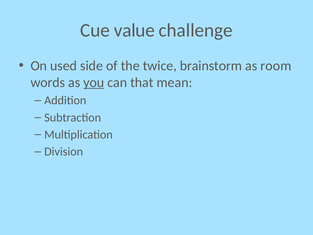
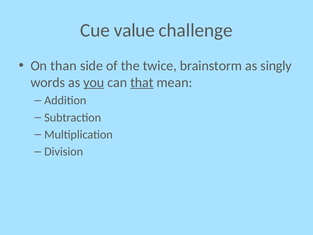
used: used -> than
room: room -> singly
that underline: none -> present
